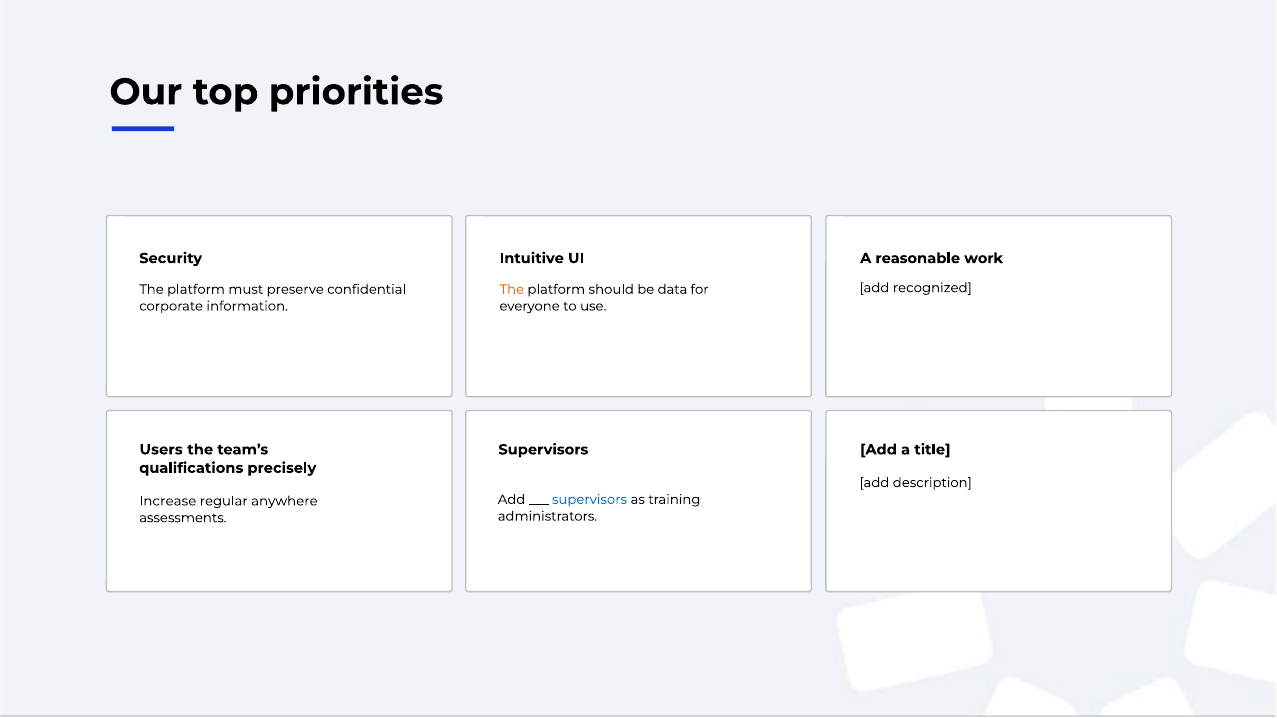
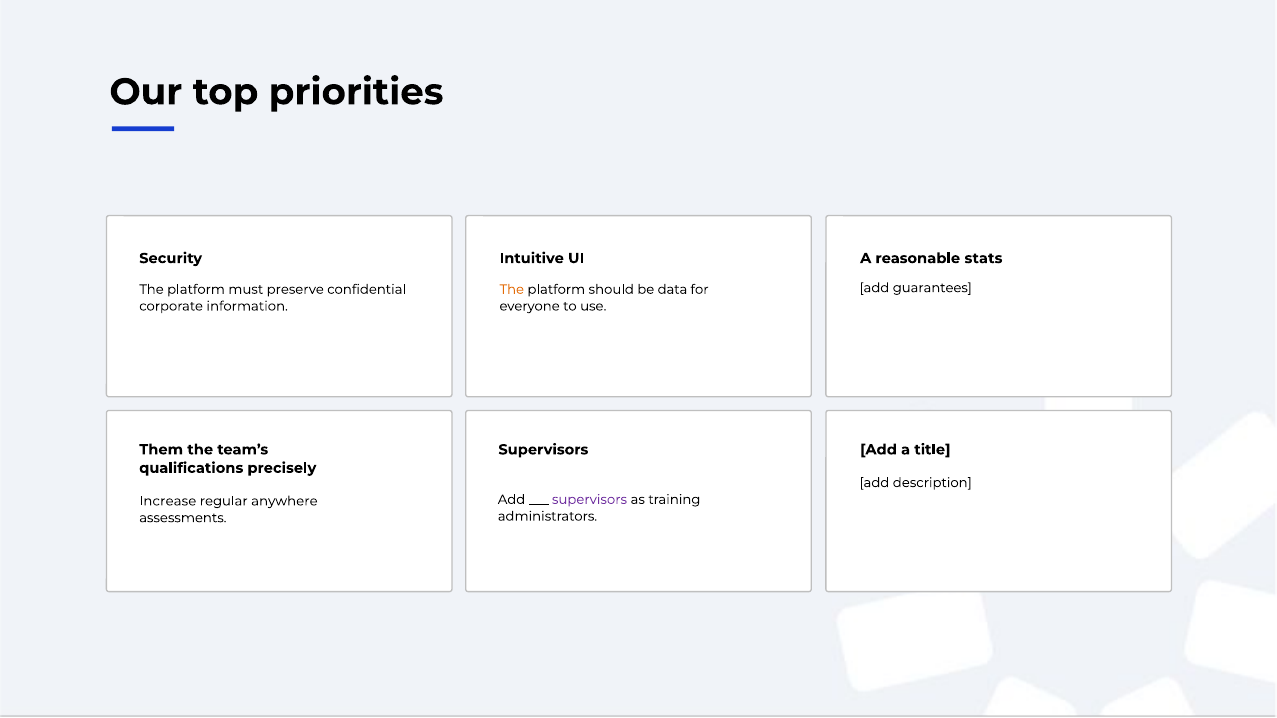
work: work -> stats
recognized: recognized -> guarantees
Users: Users -> Them
supervisors at (589, 500) colour: blue -> purple
